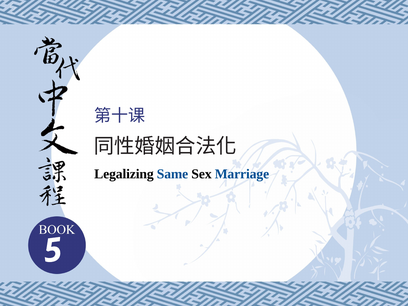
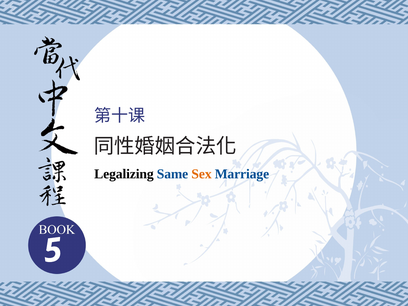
Sex colour: black -> orange
